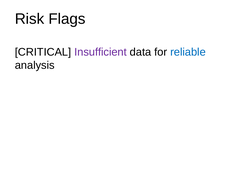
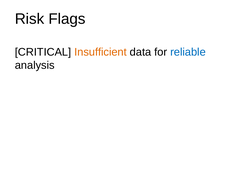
Insufficient colour: purple -> orange
